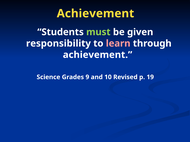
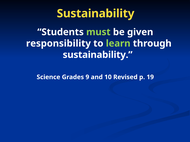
Achievement at (95, 14): Achievement -> Sustainability
learn colour: pink -> light green
achievement at (98, 55): achievement -> sustainability
